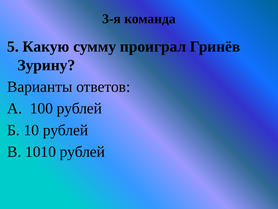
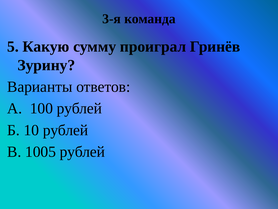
1010: 1010 -> 1005
